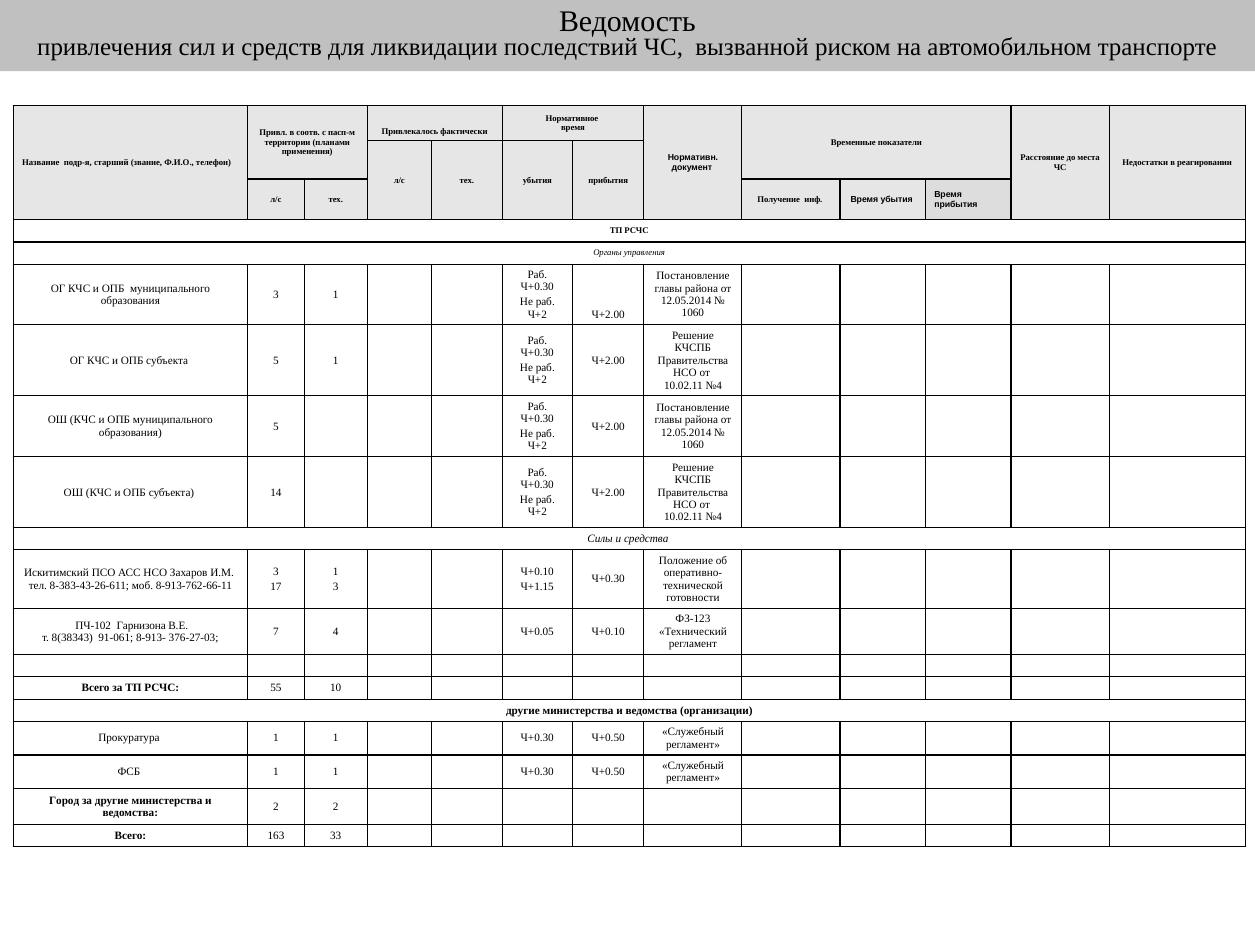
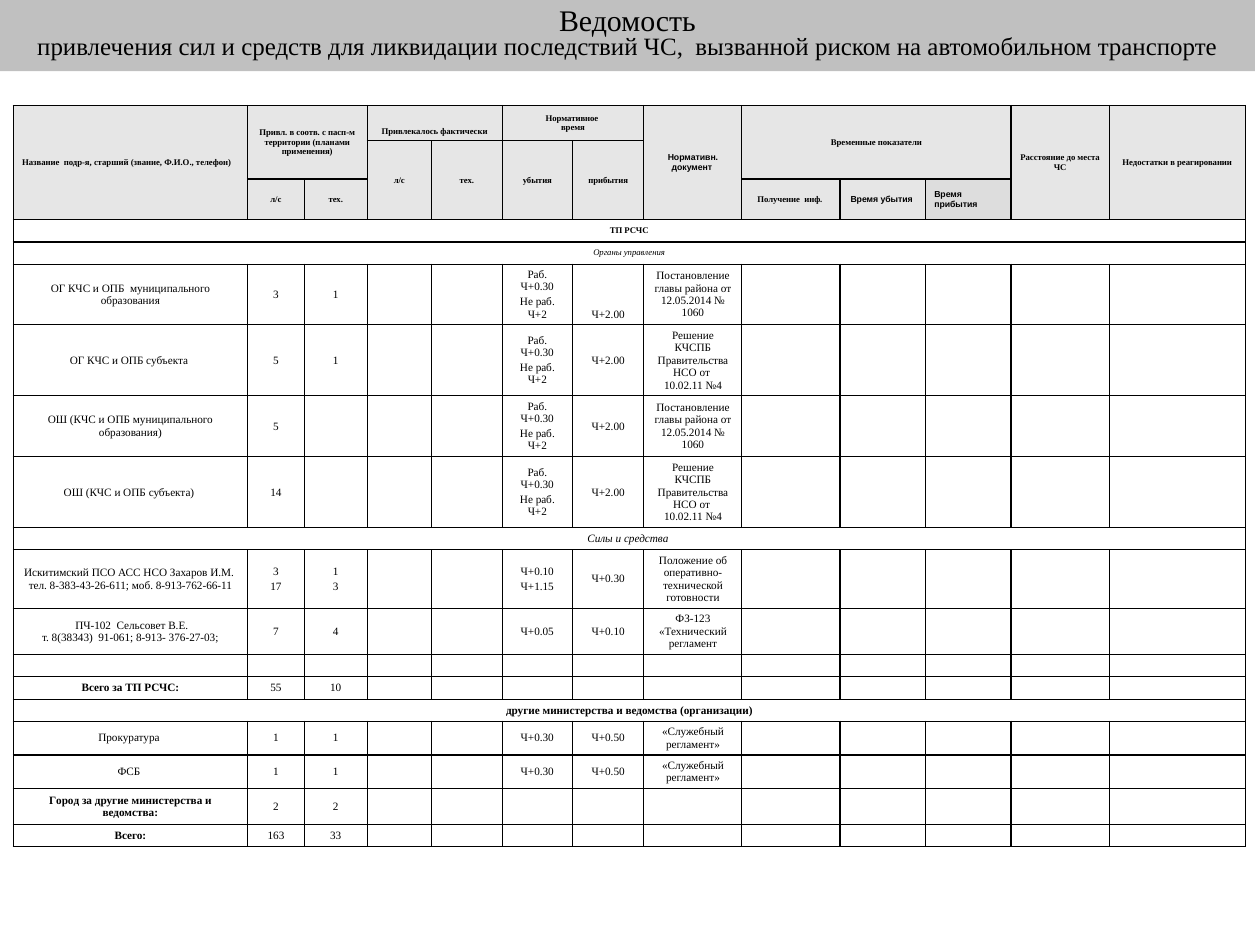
Гарнизона: Гарнизона -> Сельсовет
